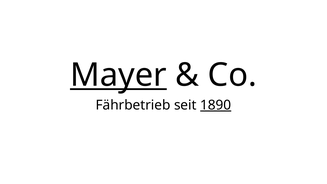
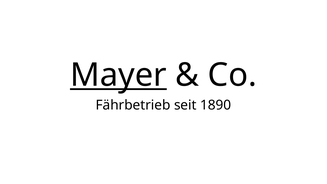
1890 underline: present -> none
